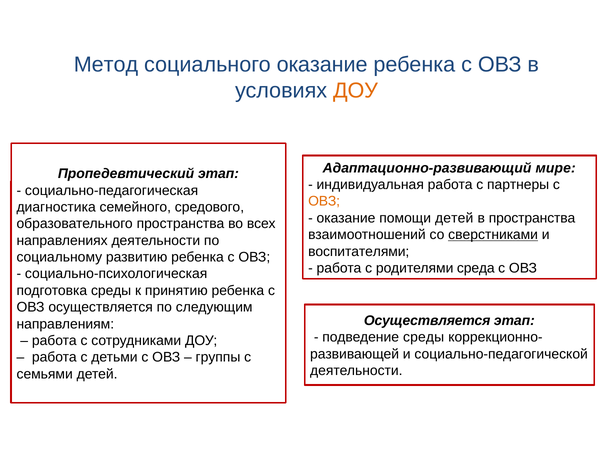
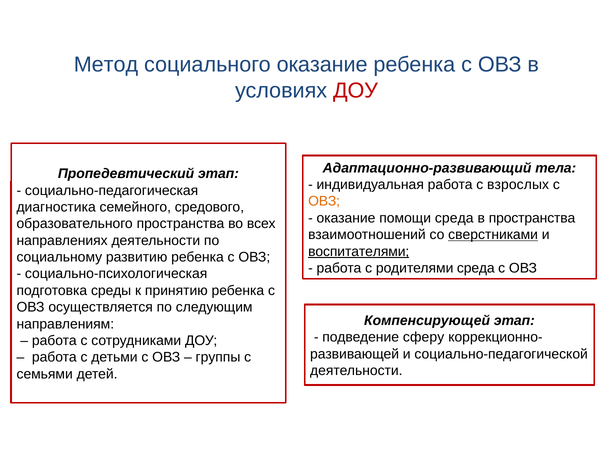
ДОУ at (356, 91) colour: orange -> red
мире: мире -> тела
партнеры: партнеры -> взрослых
помощи детей: детей -> среда
воспитателями underline: none -> present
Осуществляется at (427, 320): Осуществляется -> Компенсирующей
подведение среды: среды -> сферу
